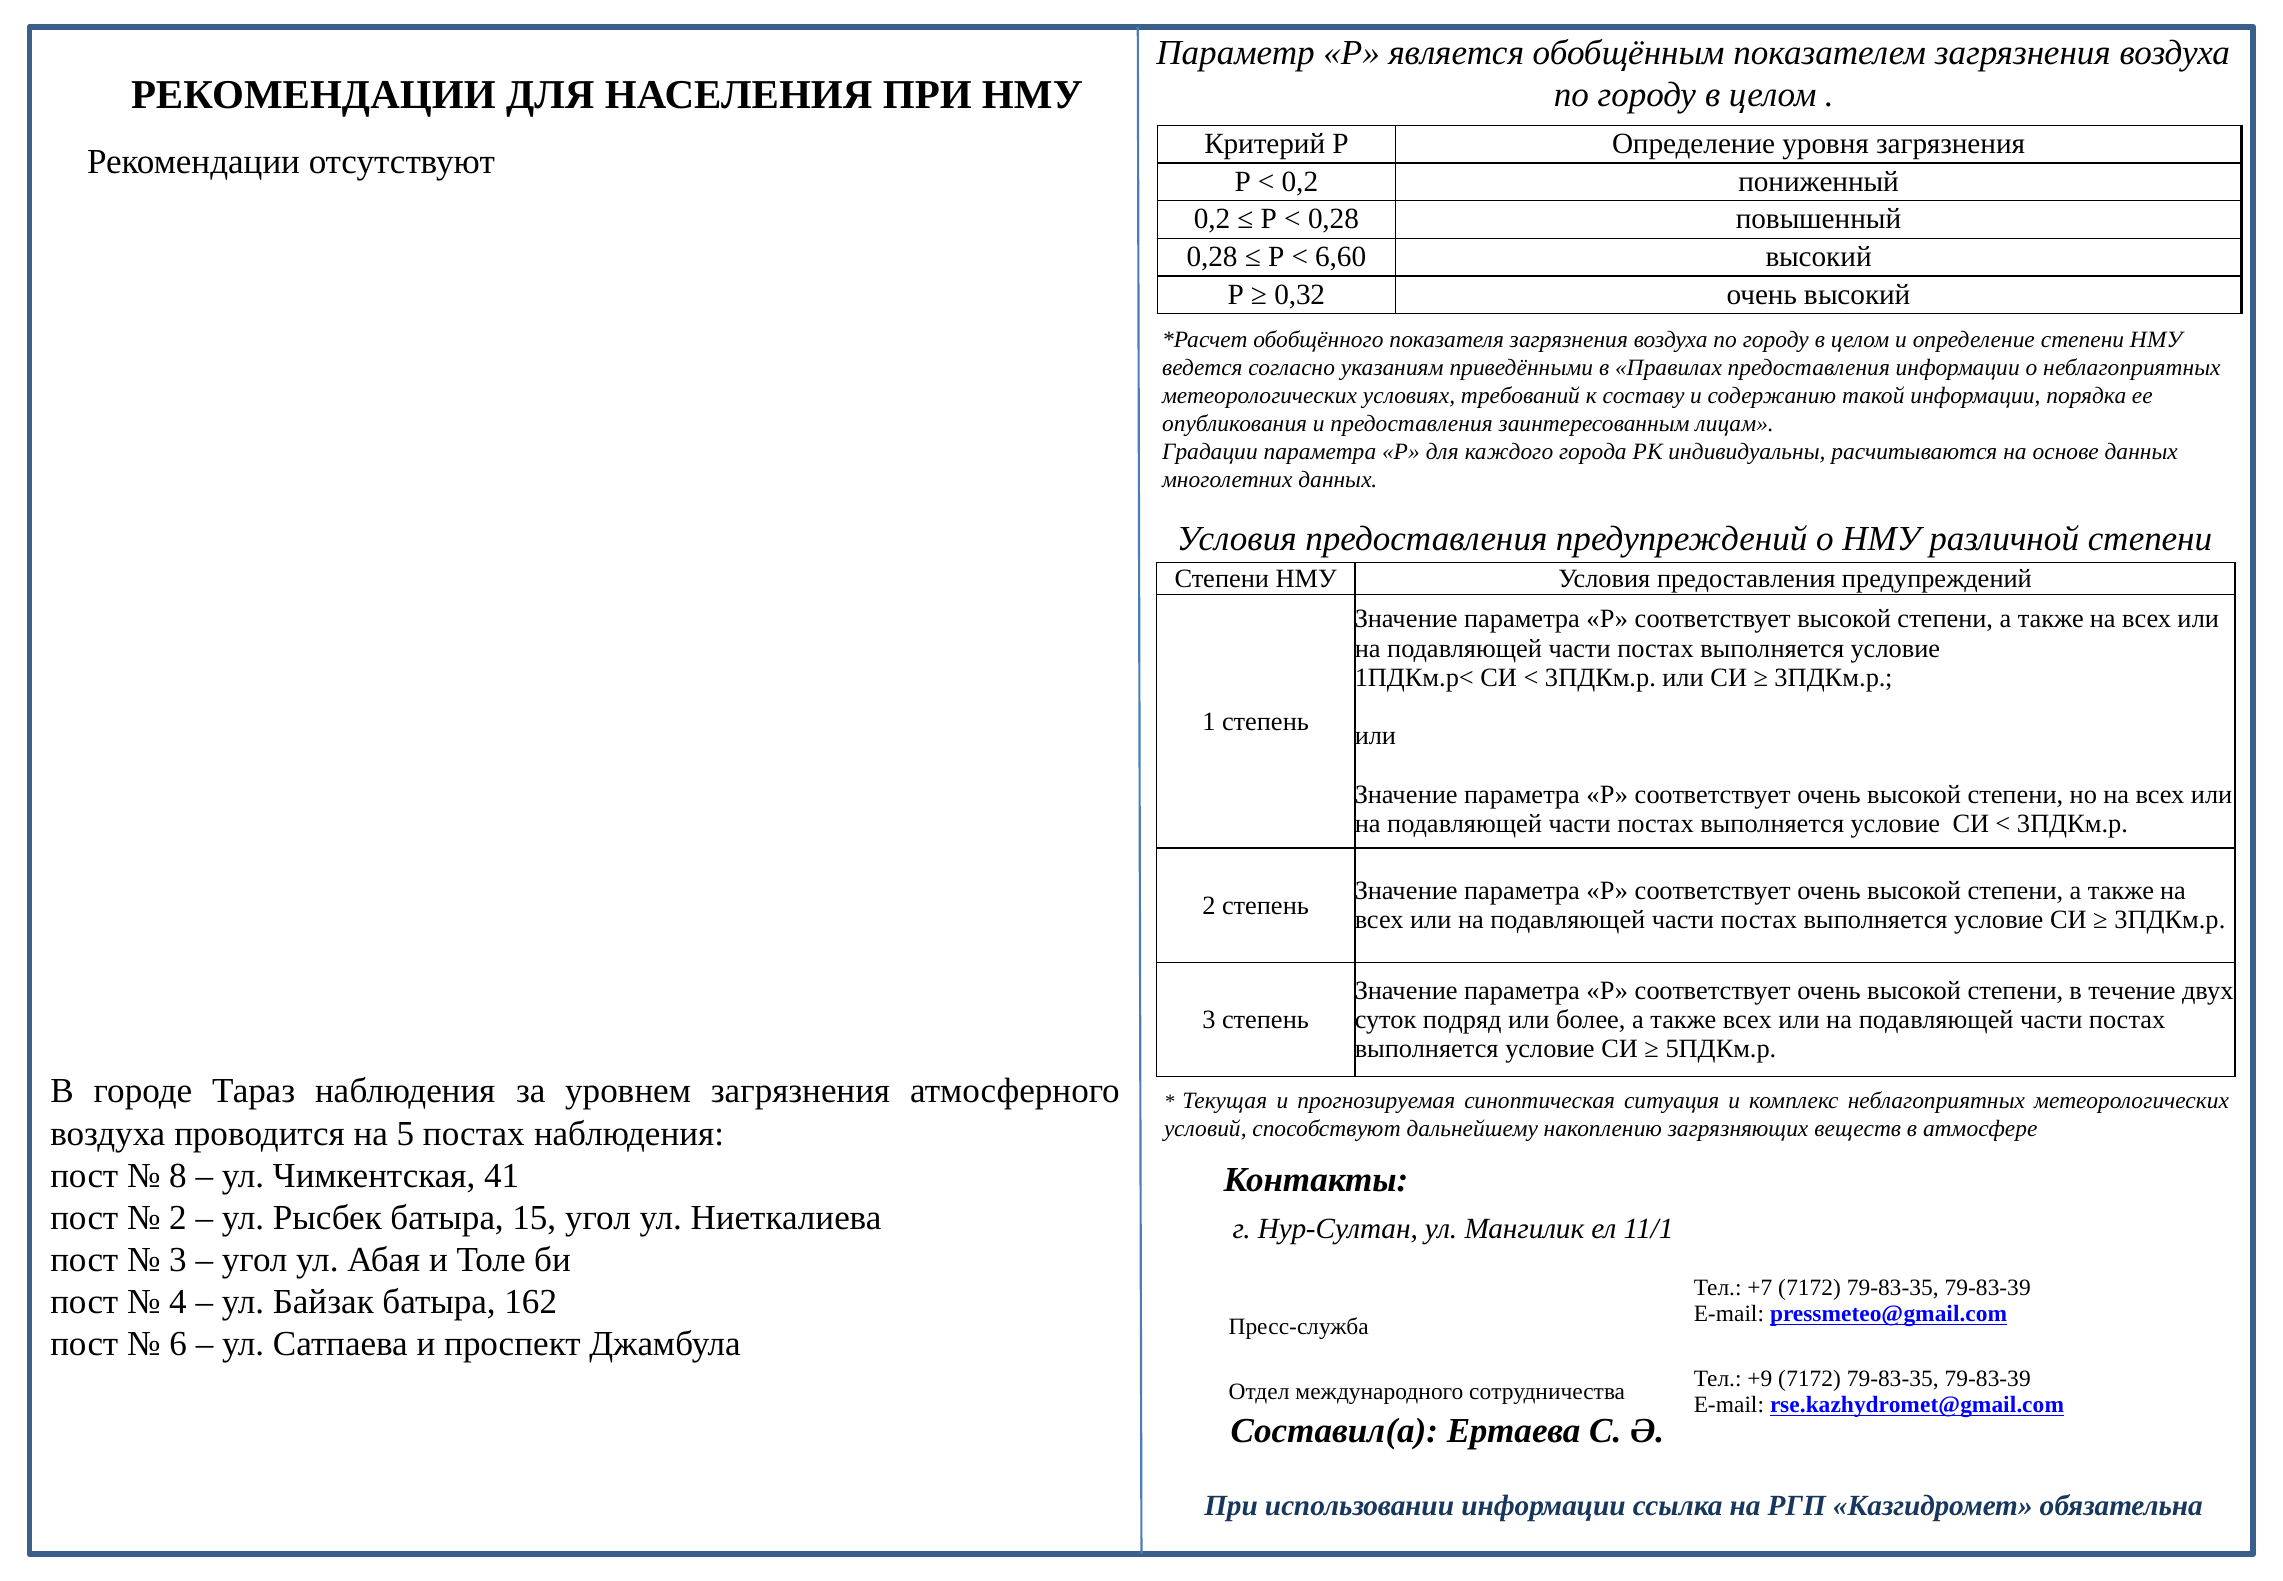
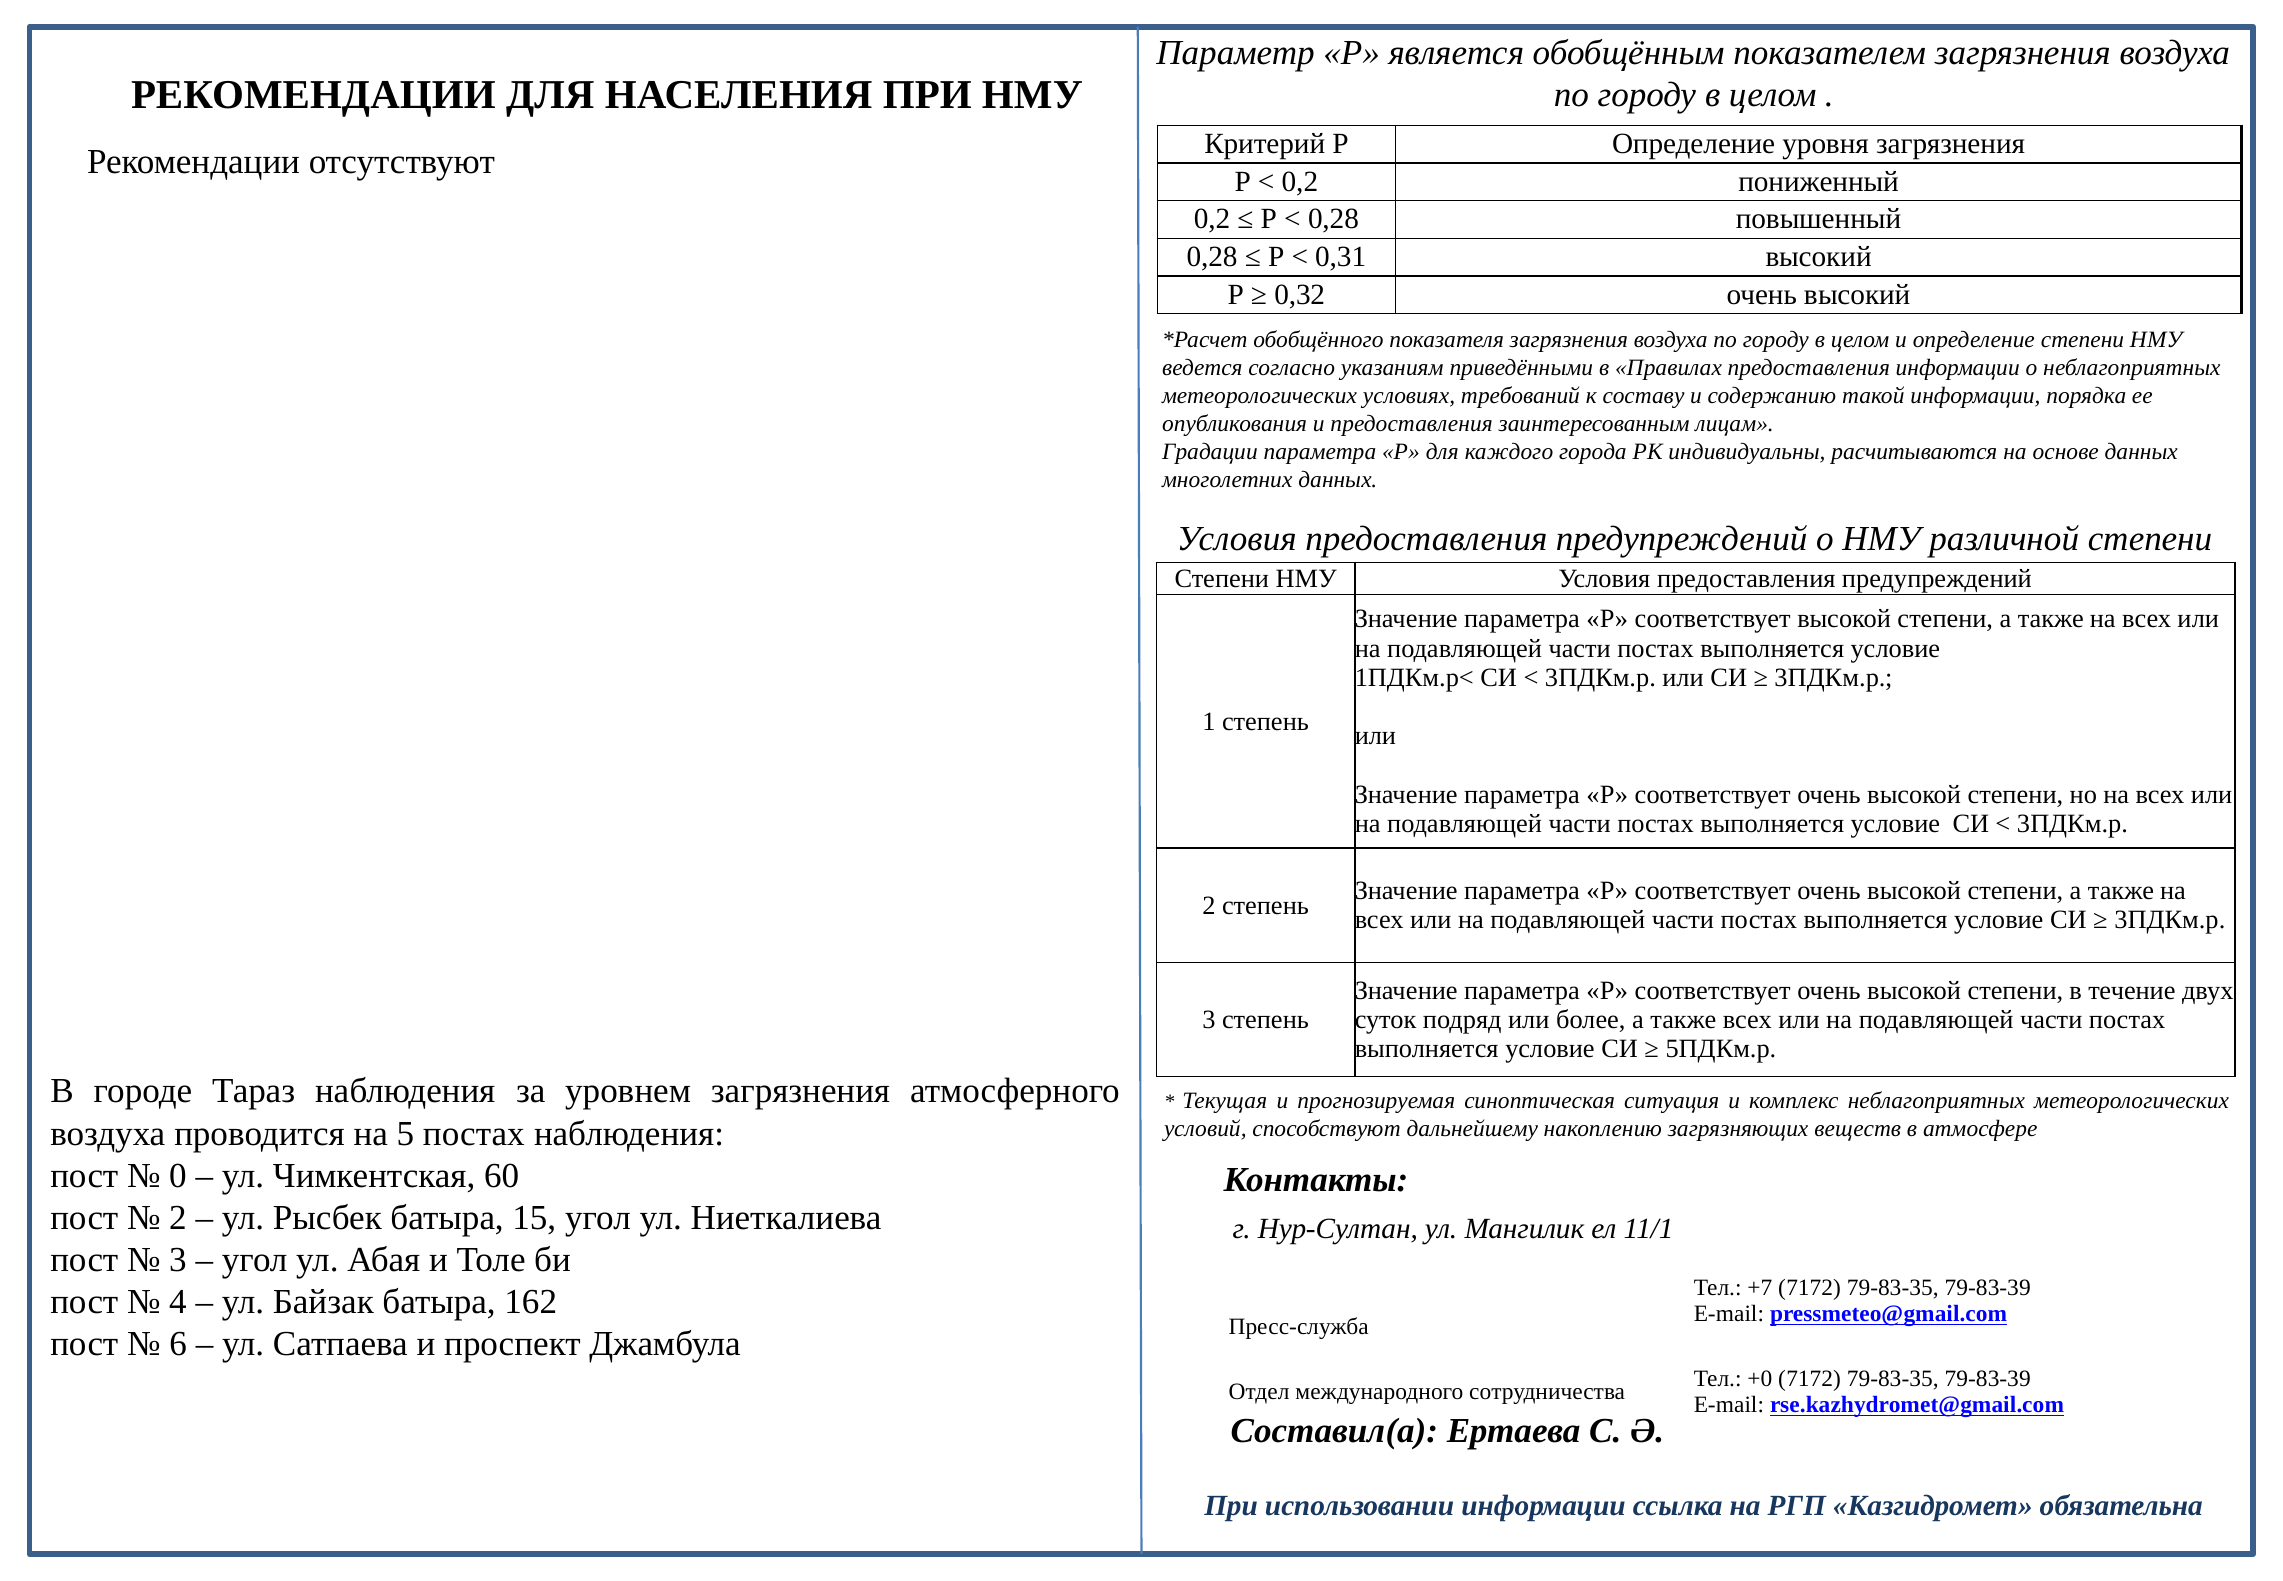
6,60: 6,60 -> 0,31
8: 8 -> 0
41: 41 -> 60
+9: +9 -> +0
